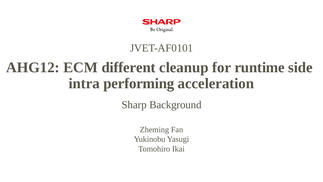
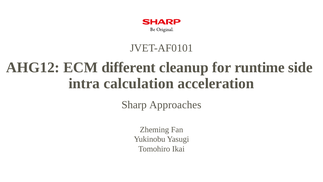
performing: performing -> calculation
Background: Background -> Approaches
